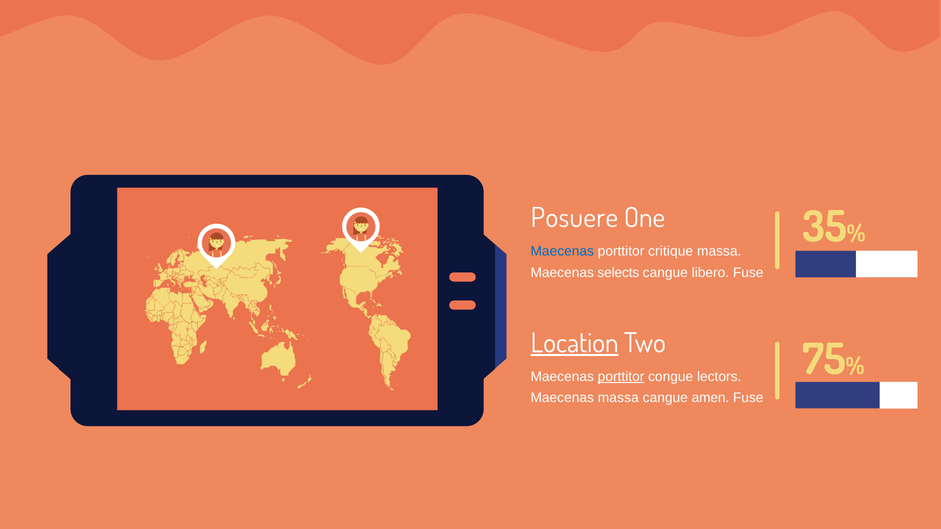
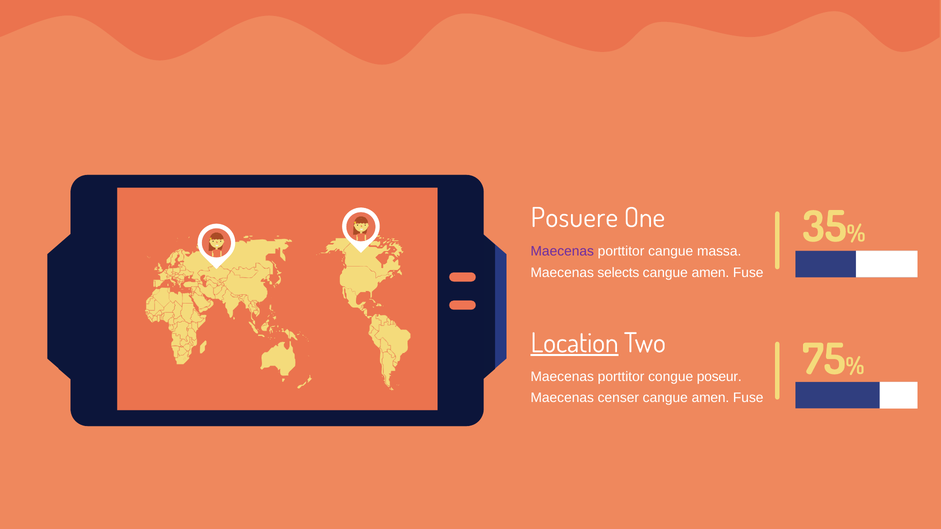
Maecenas at (562, 251) colour: blue -> purple
porttitor critique: critique -> cangue
libero at (710, 273): libero -> amen
porttitor at (621, 377) underline: present -> none
lectors: lectors -> poseur
Maecenas massa: massa -> censer
